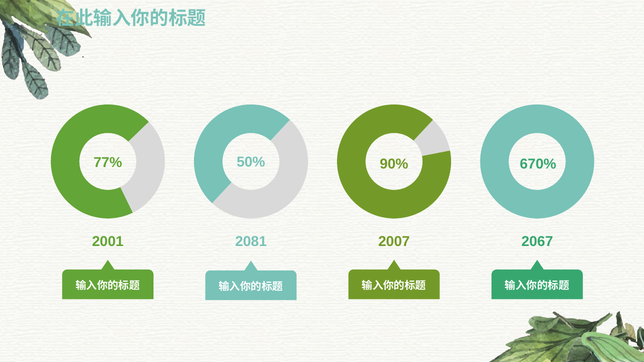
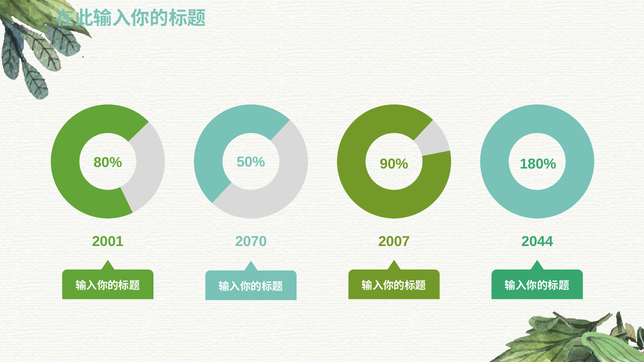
77%: 77% -> 80%
670%: 670% -> 180%
2081: 2081 -> 2070
2067: 2067 -> 2044
